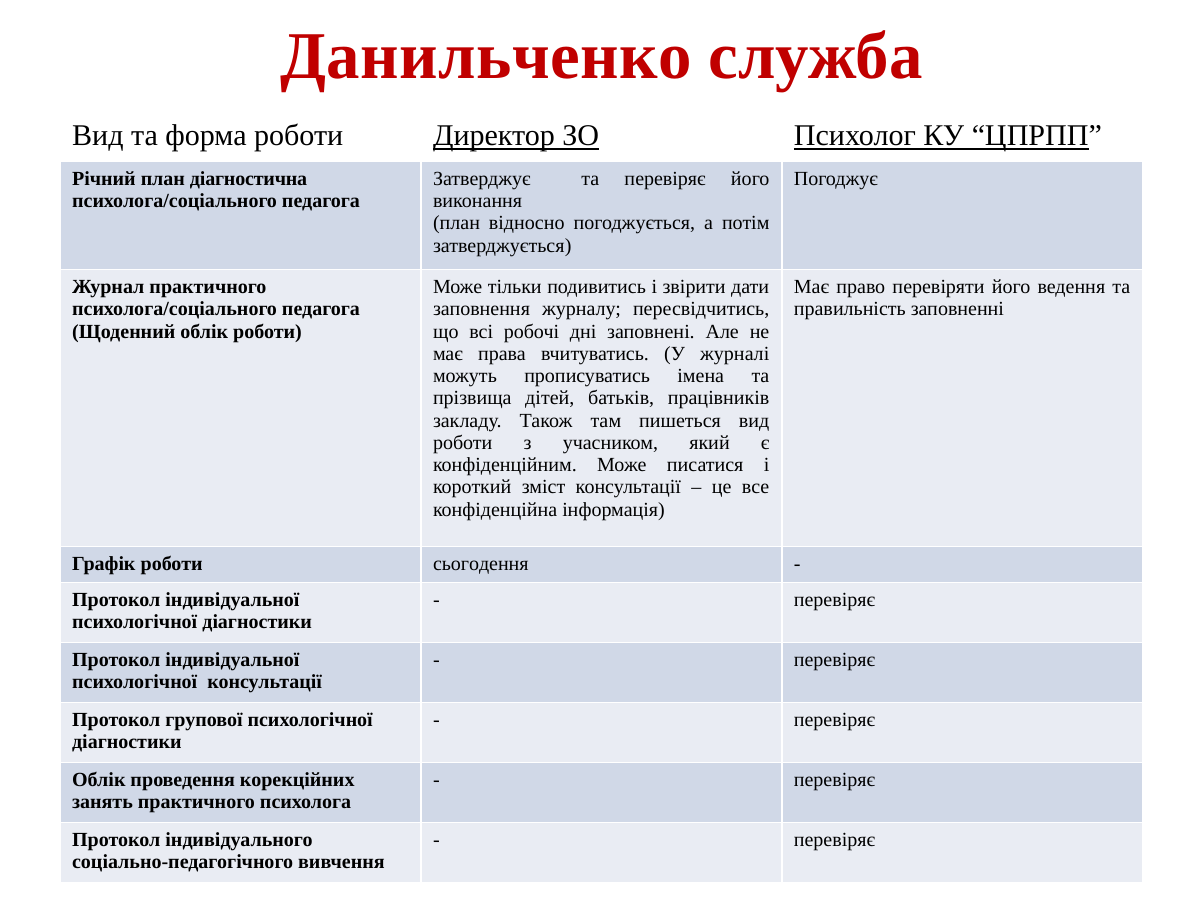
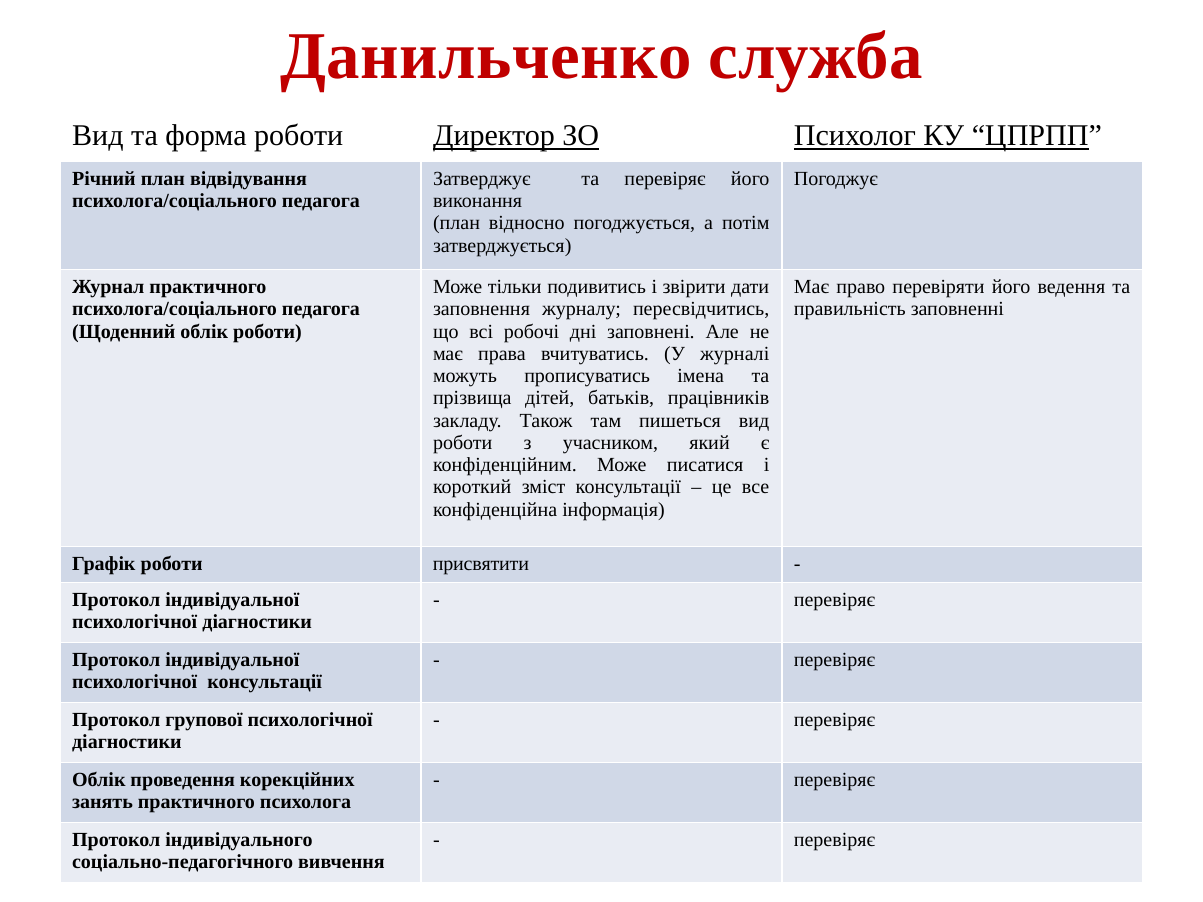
діагностична: діагностична -> відвідування
сьогодення: сьогодення -> присвятити
